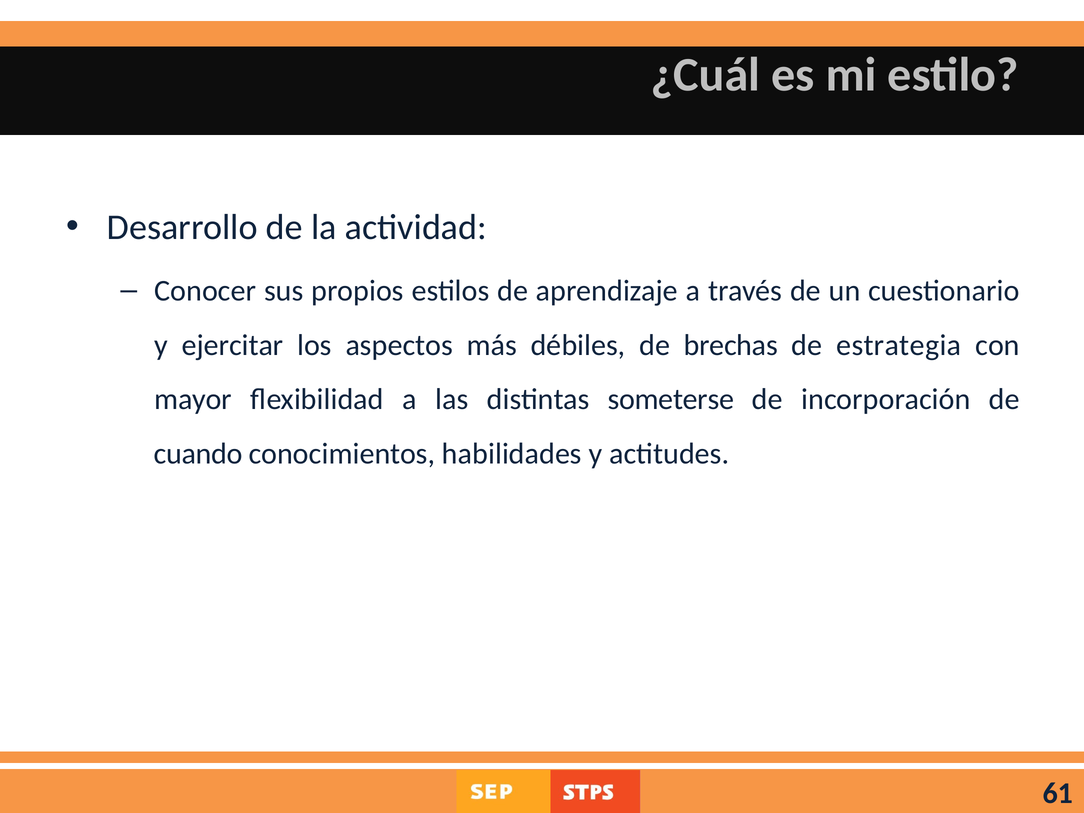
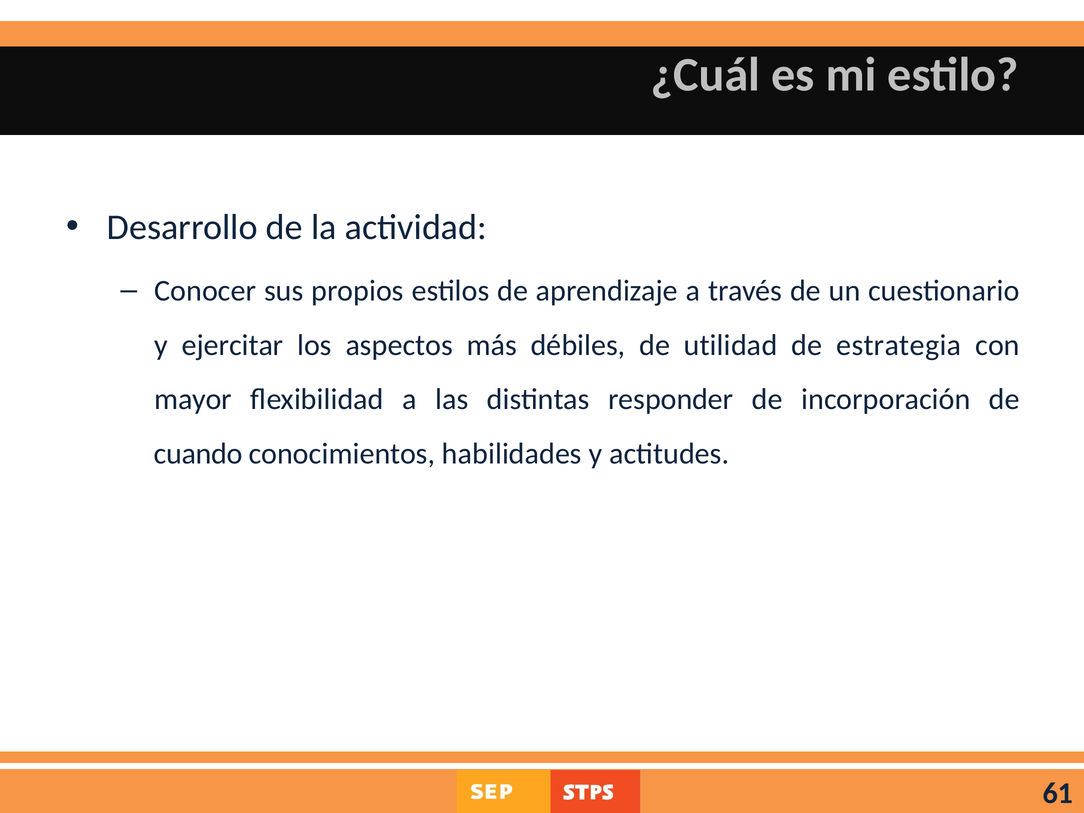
brechas: brechas -> utilidad
someterse: someterse -> responder
